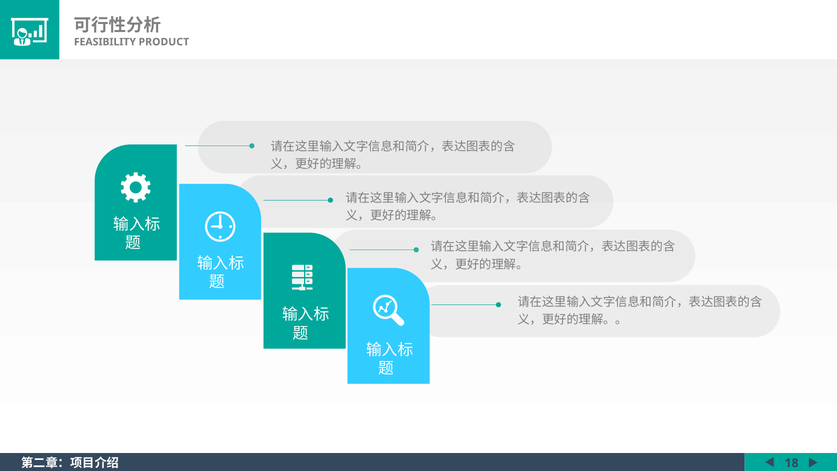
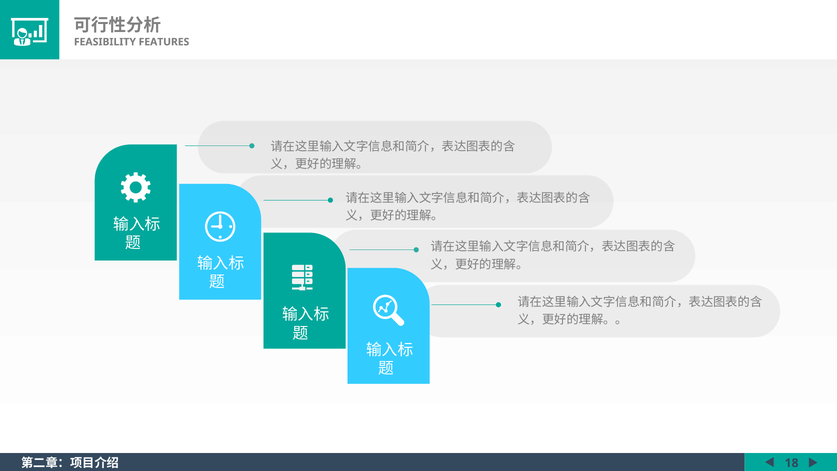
PRODUCT: PRODUCT -> FEATURES
